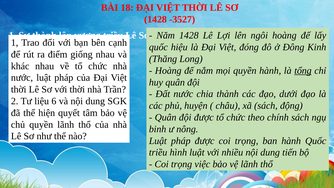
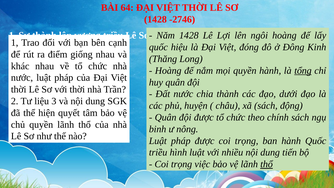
18: 18 -> 64
-3527: -3527 -> -2746
6: 6 -> 3
thổ at (267, 164) underline: none -> present
